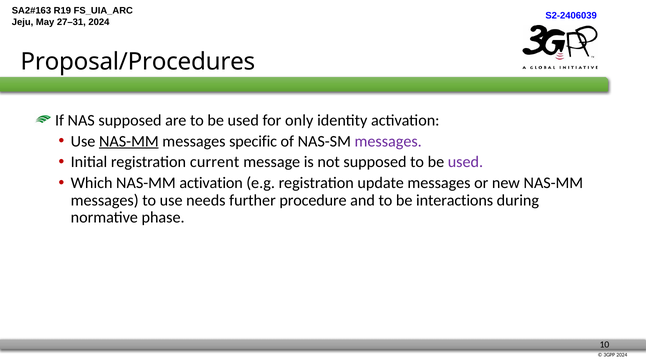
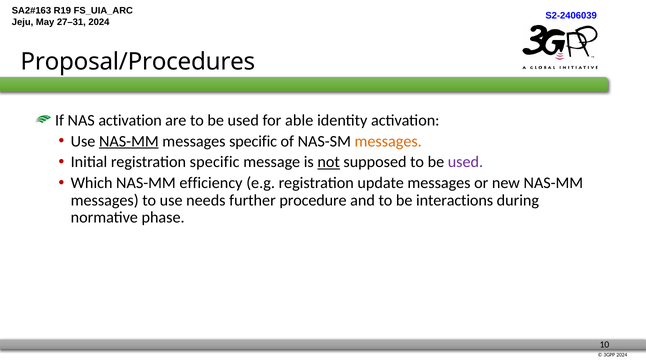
NAS supposed: supposed -> activation
only: only -> able
messages at (388, 141) colour: purple -> orange
registration current: current -> specific
not underline: none -> present
NAS-MM activation: activation -> efficiency
